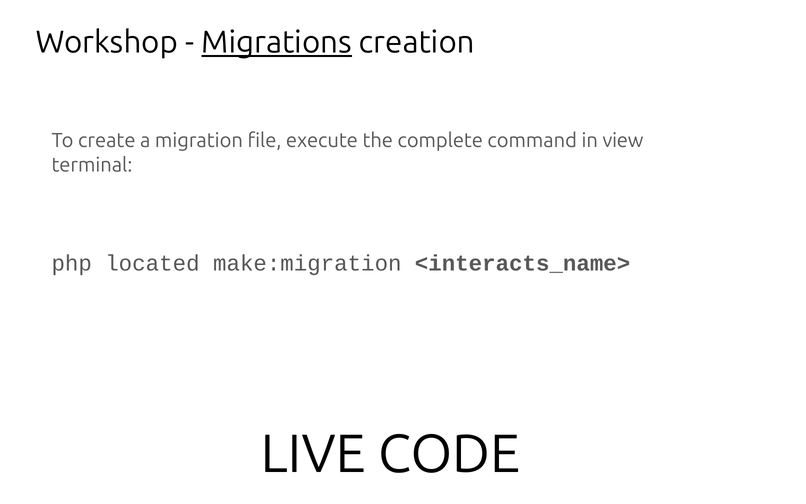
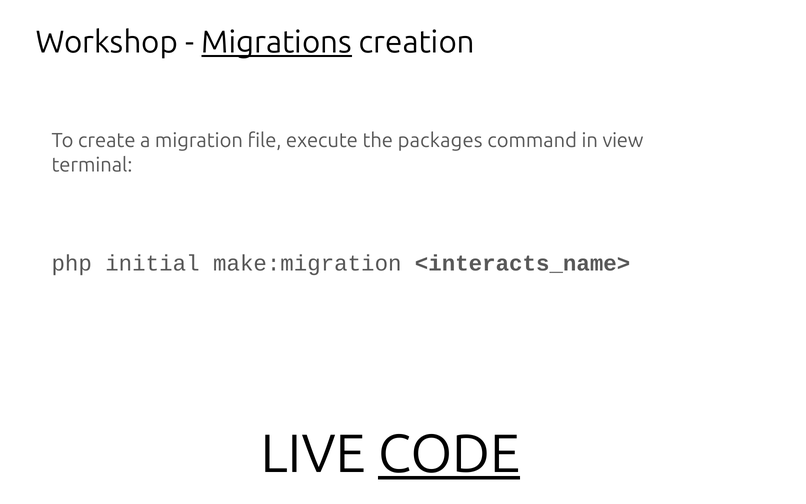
complete: complete -> packages
located: located -> initial
CODE underline: none -> present
